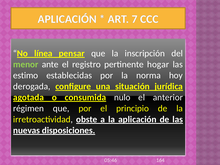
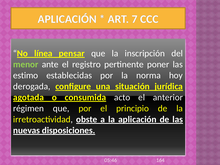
hogar: hogar -> poner
nulo: nulo -> acto
